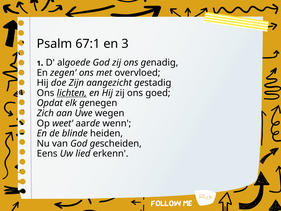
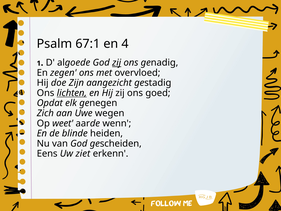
3: 3 -> 4
zij at (117, 63) underline: none -> present
lied: lied -> ziet
